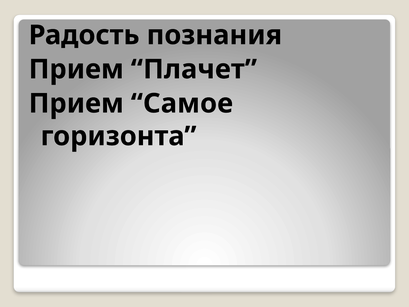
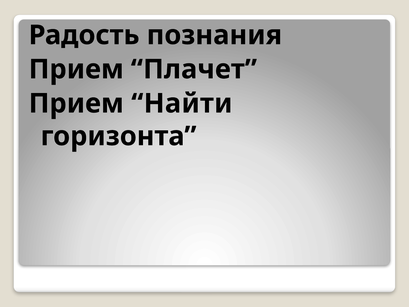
Самое: Самое -> Найти
